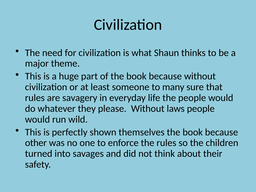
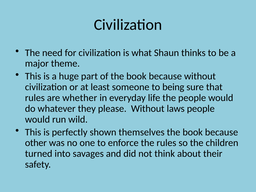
many: many -> being
savagery: savagery -> whether
